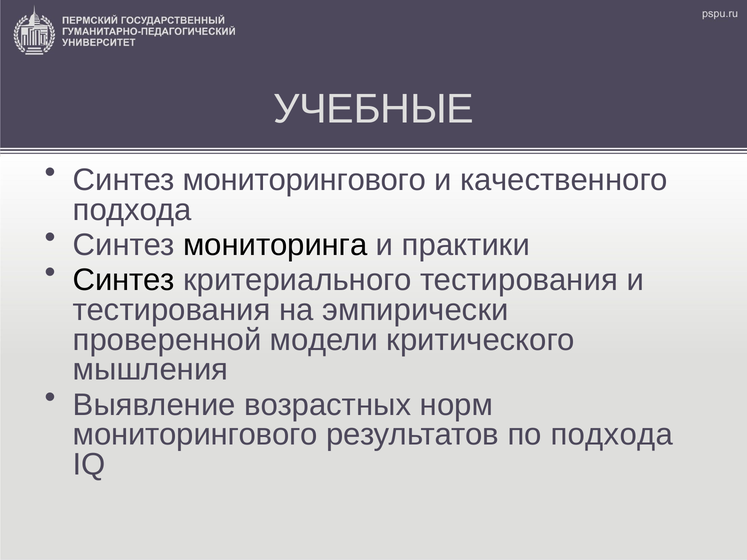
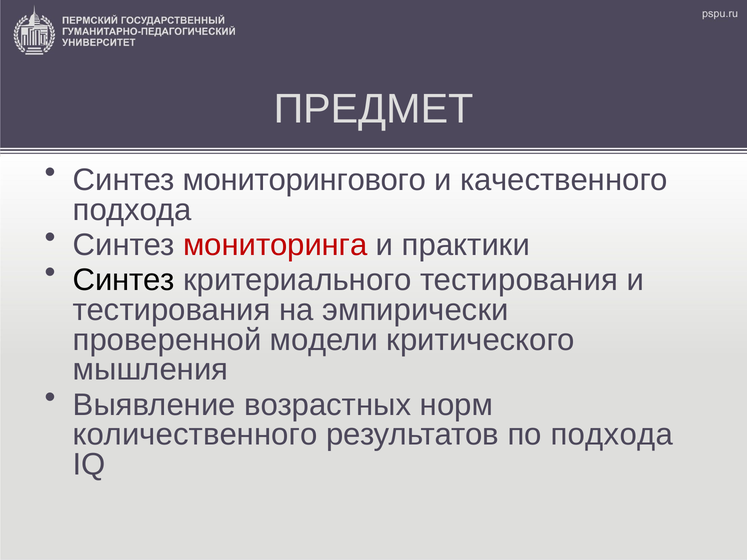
УЧЕБНЫЕ: УЧЕБНЫЕ -> ПРЕДМЕТ
мониторинга colour: black -> red
мониторингового at (195, 435): мониторингового -> количественного
